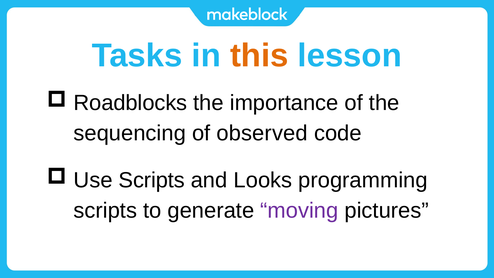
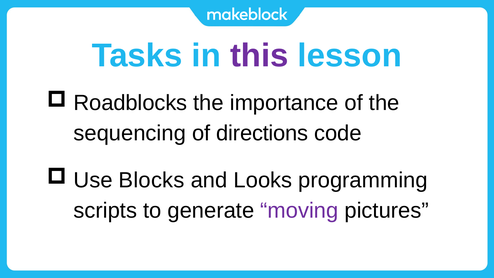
this colour: orange -> purple
observed: observed -> directions
Use Scripts: Scripts -> Blocks
